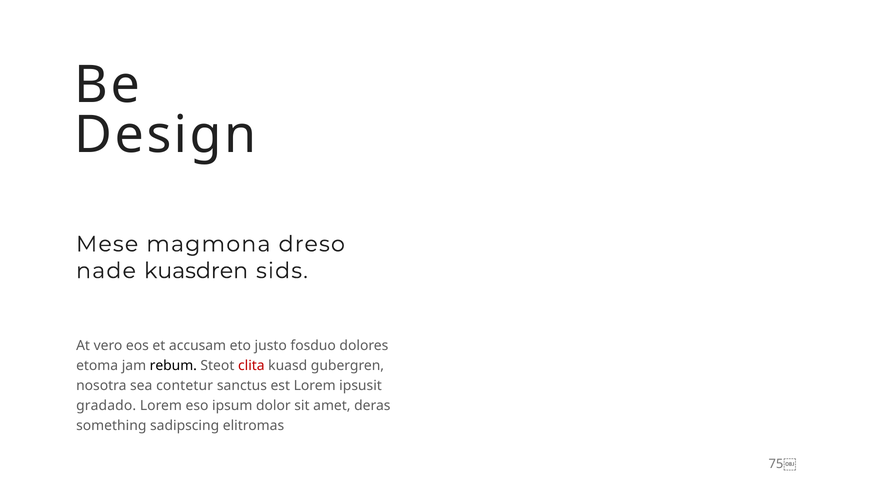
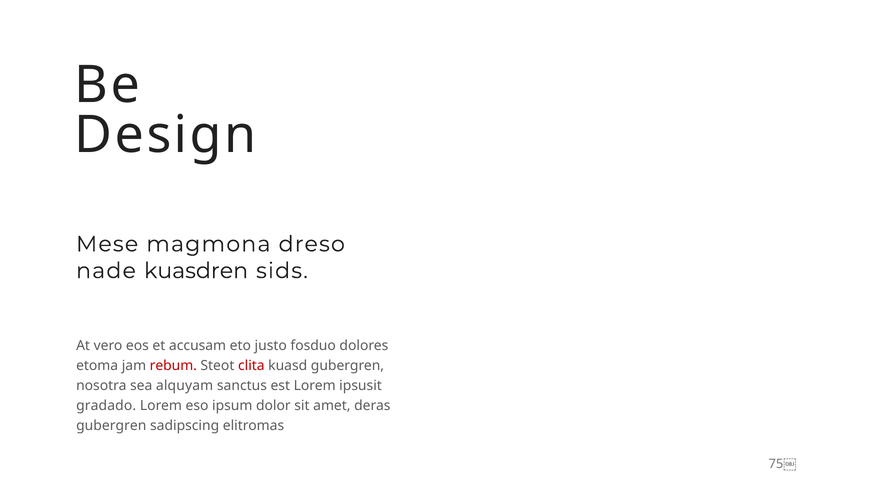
rebum colour: black -> red
contetur: contetur -> alquyam
something at (111, 425): something -> gubergren
